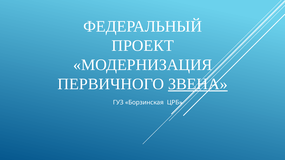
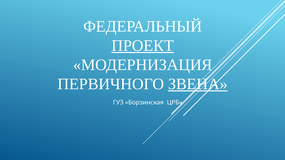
ПРОЕКТ underline: none -> present
